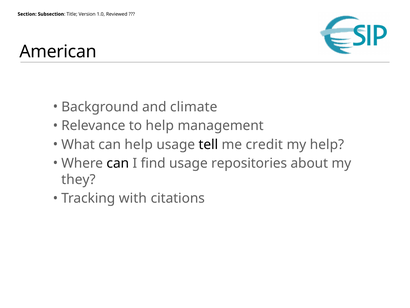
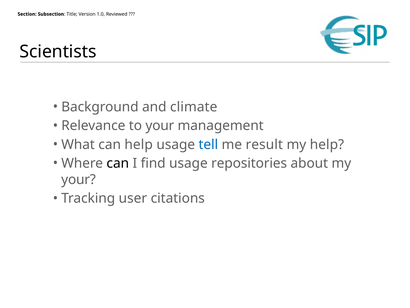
American: American -> Scientists
to help: help -> your
tell colour: black -> blue
credit: credit -> result
they at (78, 179): they -> your
with: with -> user
